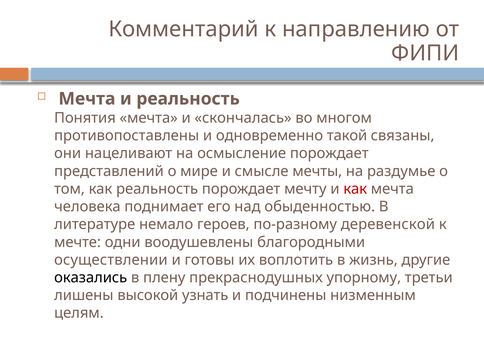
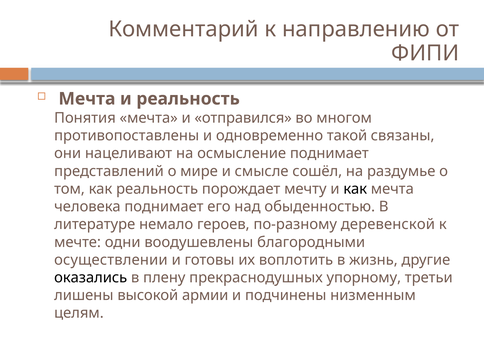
скончалась: скончалась -> отправился
осмысление порождает: порождает -> поднимает
мечты: мечты -> сошёл
как at (355, 189) colour: red -> black
узнать: узнать -> армии
